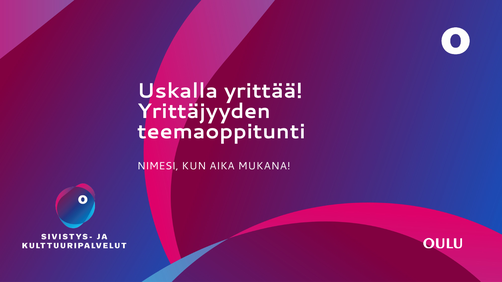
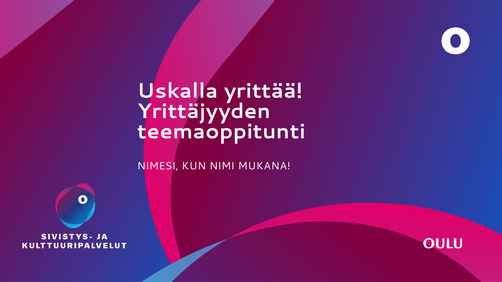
AIKA: AIKA -> NIMI
